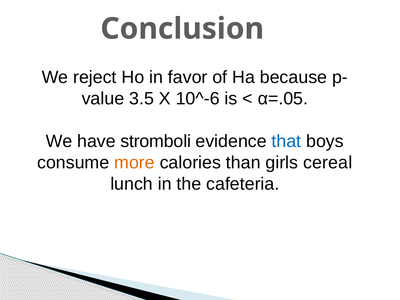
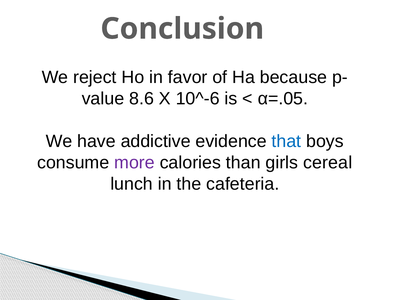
3.5: 3.5 -> 8.6
stromboli: stromboli -> addictive
more colour: orange -> purple
